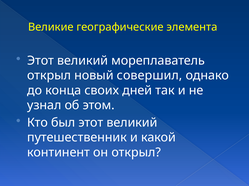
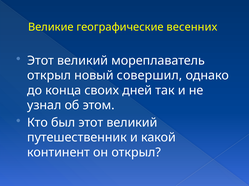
элемента: элемента -> весенних
